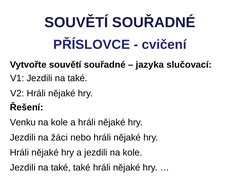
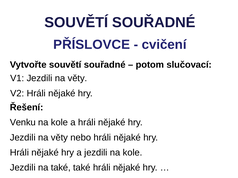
jazyka: jazyka -> potom
V1 Jezdili na také: také -> věty
žáci at (59, 138): žáci -> věty
